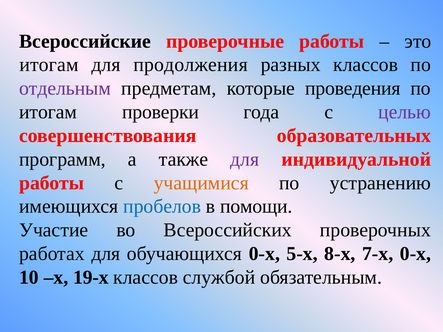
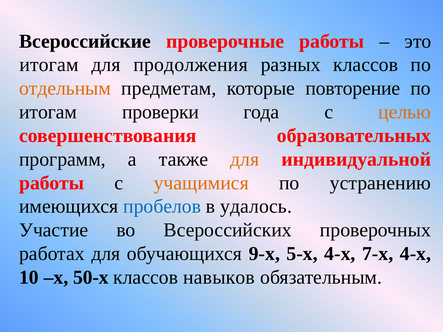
отдельным colour: purple -> orange
проведения: проведения -> повторение
целью colour: purple -> orange
для at (245, 159) colour: purple -> orange
помощи: помощи -> удалось
обучающихся 0-х: 0-х -> 9-х
5-х 8-х: 8-х -> 4-х
7-х 0-х: 0-х -> 4-х
19-х: 19-х -> 50-х
службой: службой -> навыков
